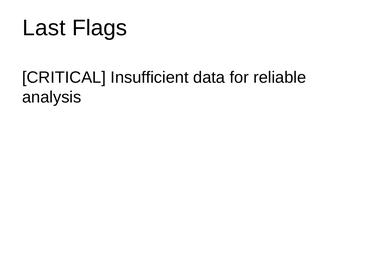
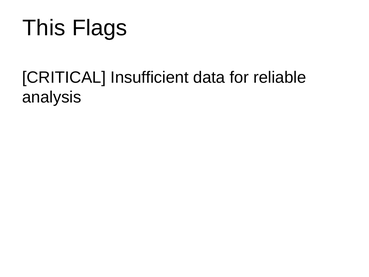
Last: Last -> This
